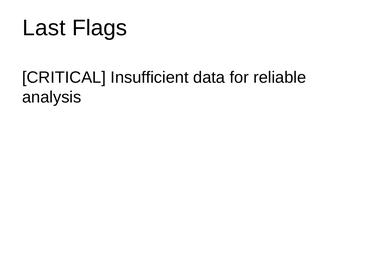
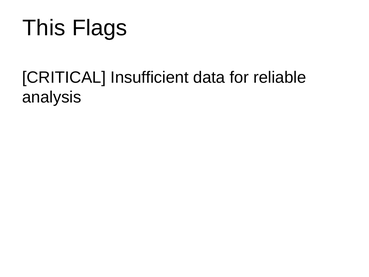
Last: Last -> This
